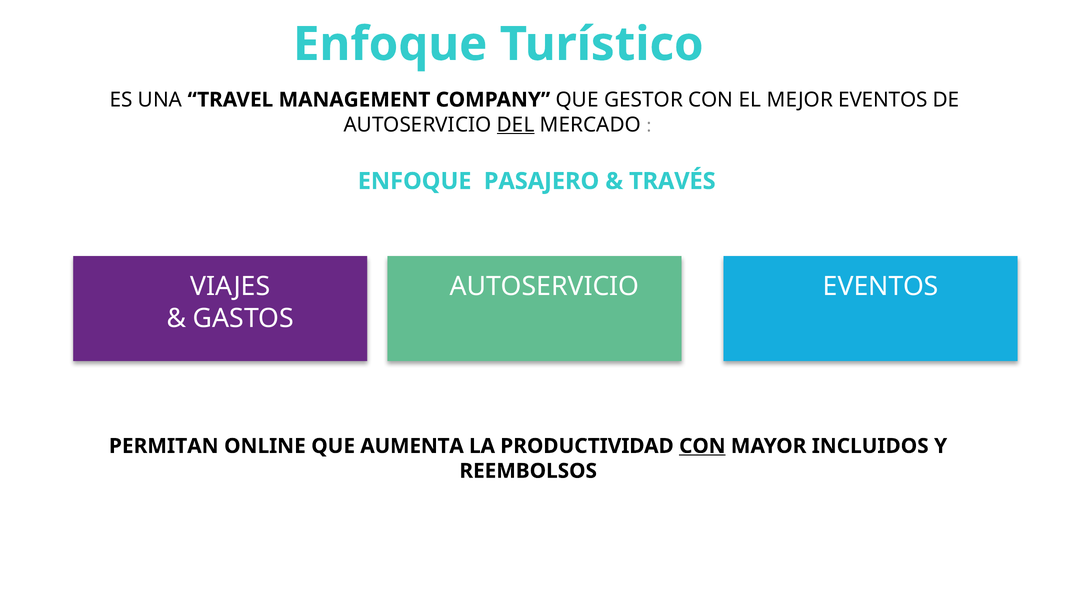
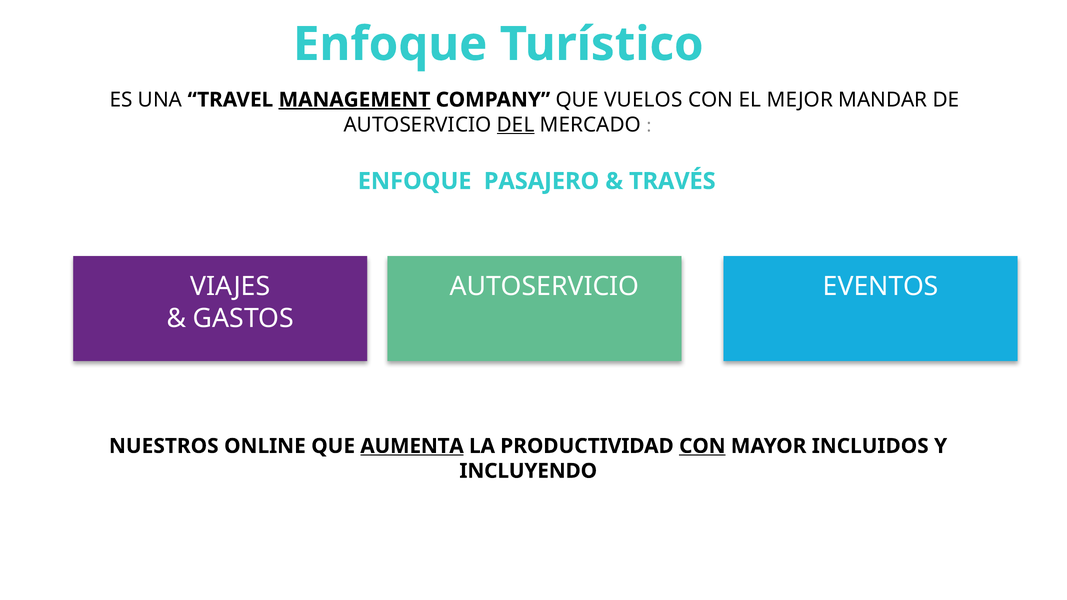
MANAGEMENT underline: none -> present
GESTOR: GESTOR -> VUELOS
MEJOR EVENTOS: EVENTOS -> MANDAR
PERMITAN: PERMITAN -> NUESTROS
AUMENTA underline: none -> present
REEMBOLSOS: REEMBOLSOS -> INCLUYENDO
